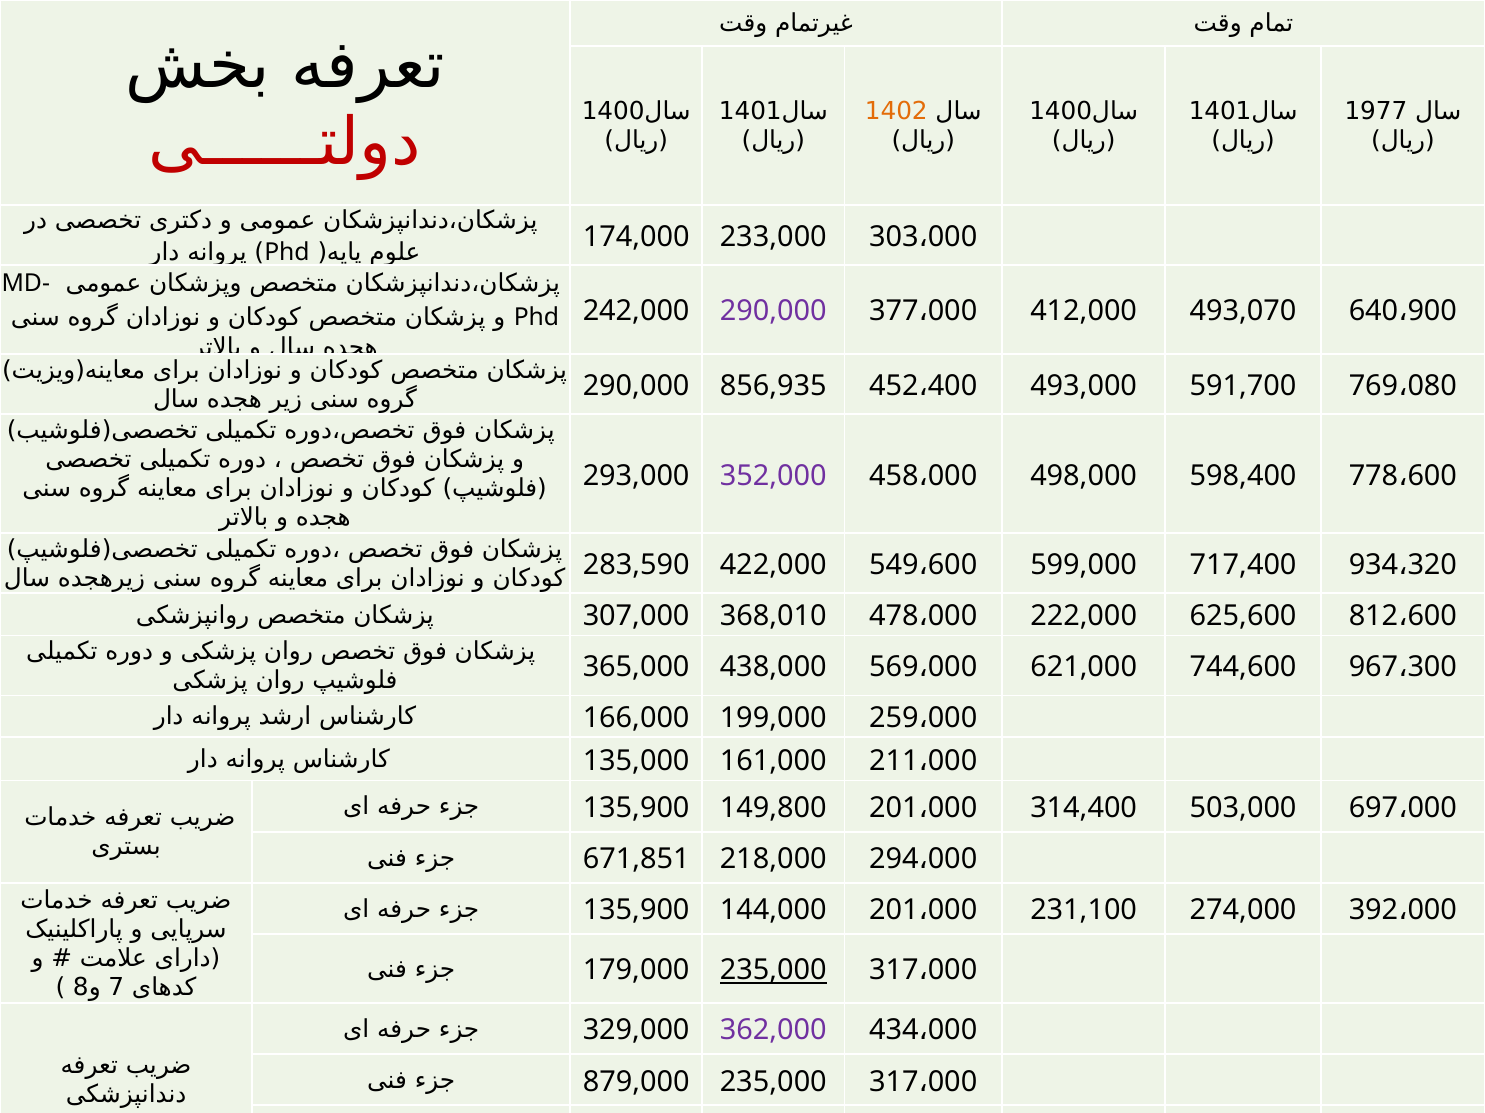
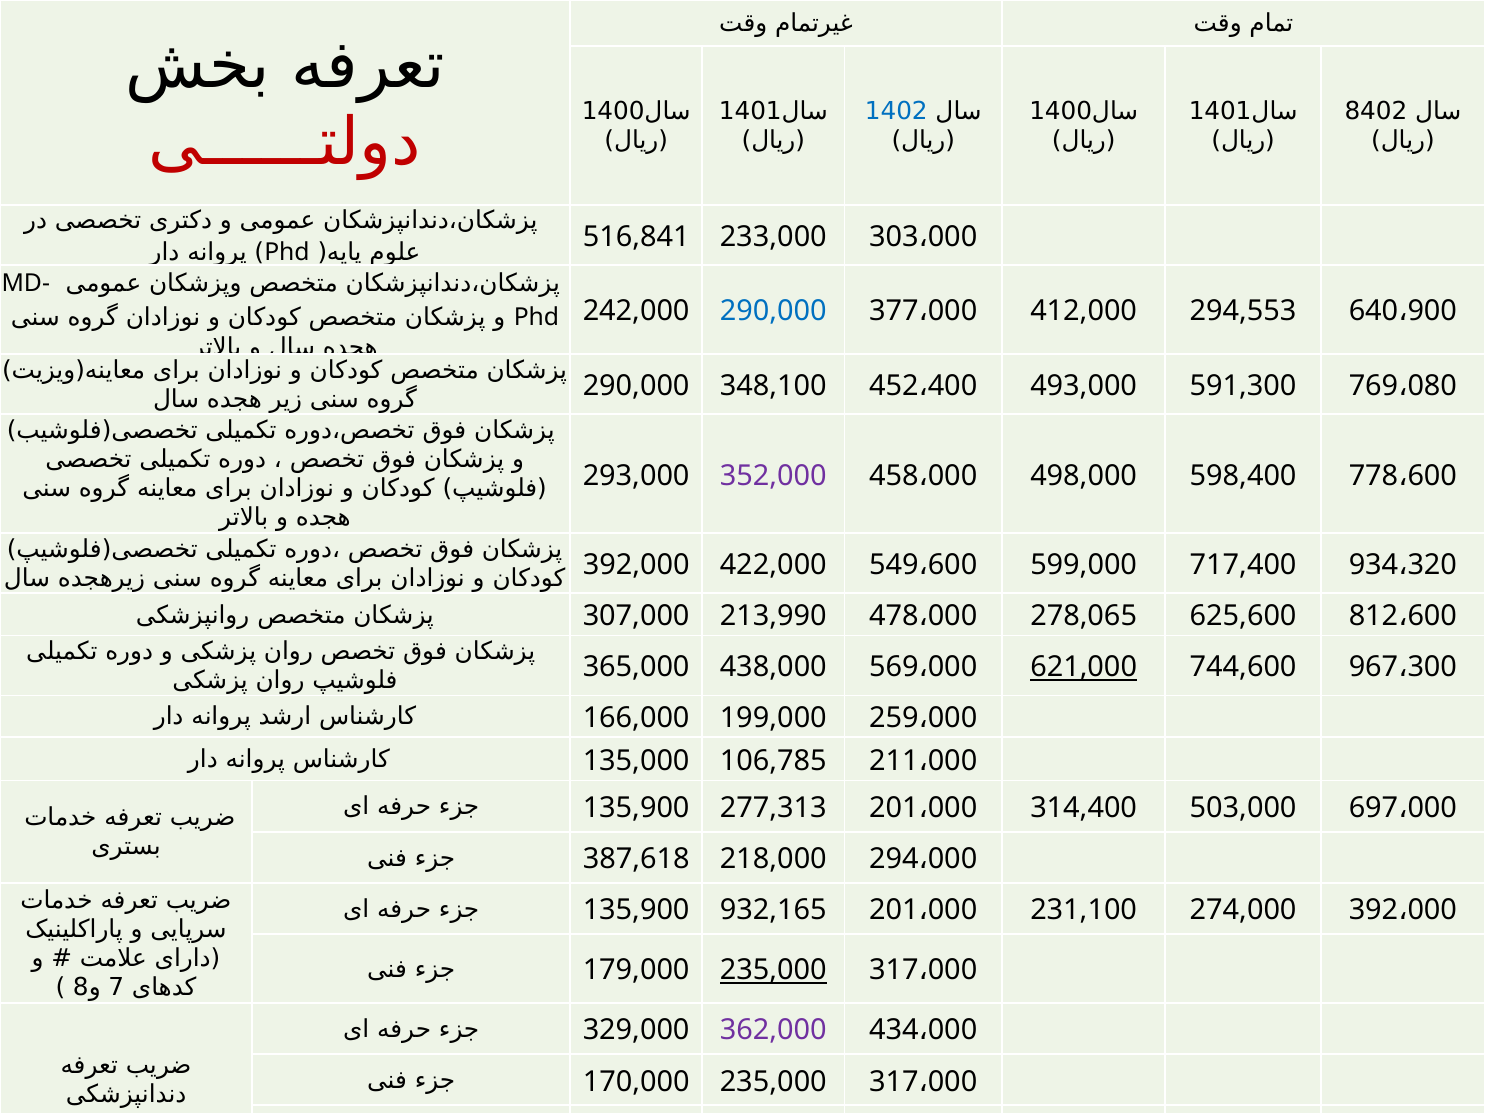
1402 colour: orange -> blue
1977: 1977 -> 8402
174,000: 174,000 -> 516,841
290,000 at (773, 312) colour: purple -> blue
493,070: 493,070 -> 294,553
856,935: 856,935 -> 348,100
591,700: 591,700 -> 591,300
283,590: 283,590 -> 392,000
368,010: 368,010 -> 213,990
222,000: 222,000 -> 278,065
621,000 underline: none -> present
161,000: 161,000 -> 106,785
149,800: 149,800 -> 277,313
671,851: 671,851 -> 387,618
144,000: 144,000 -> 932,165
879,000: 879,000 -> 170,000
